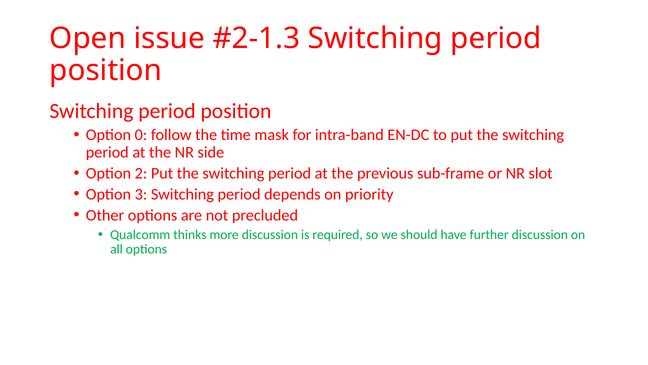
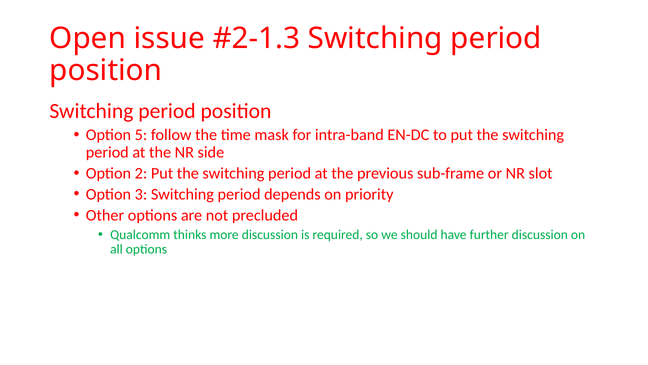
0: 0 -> 5
